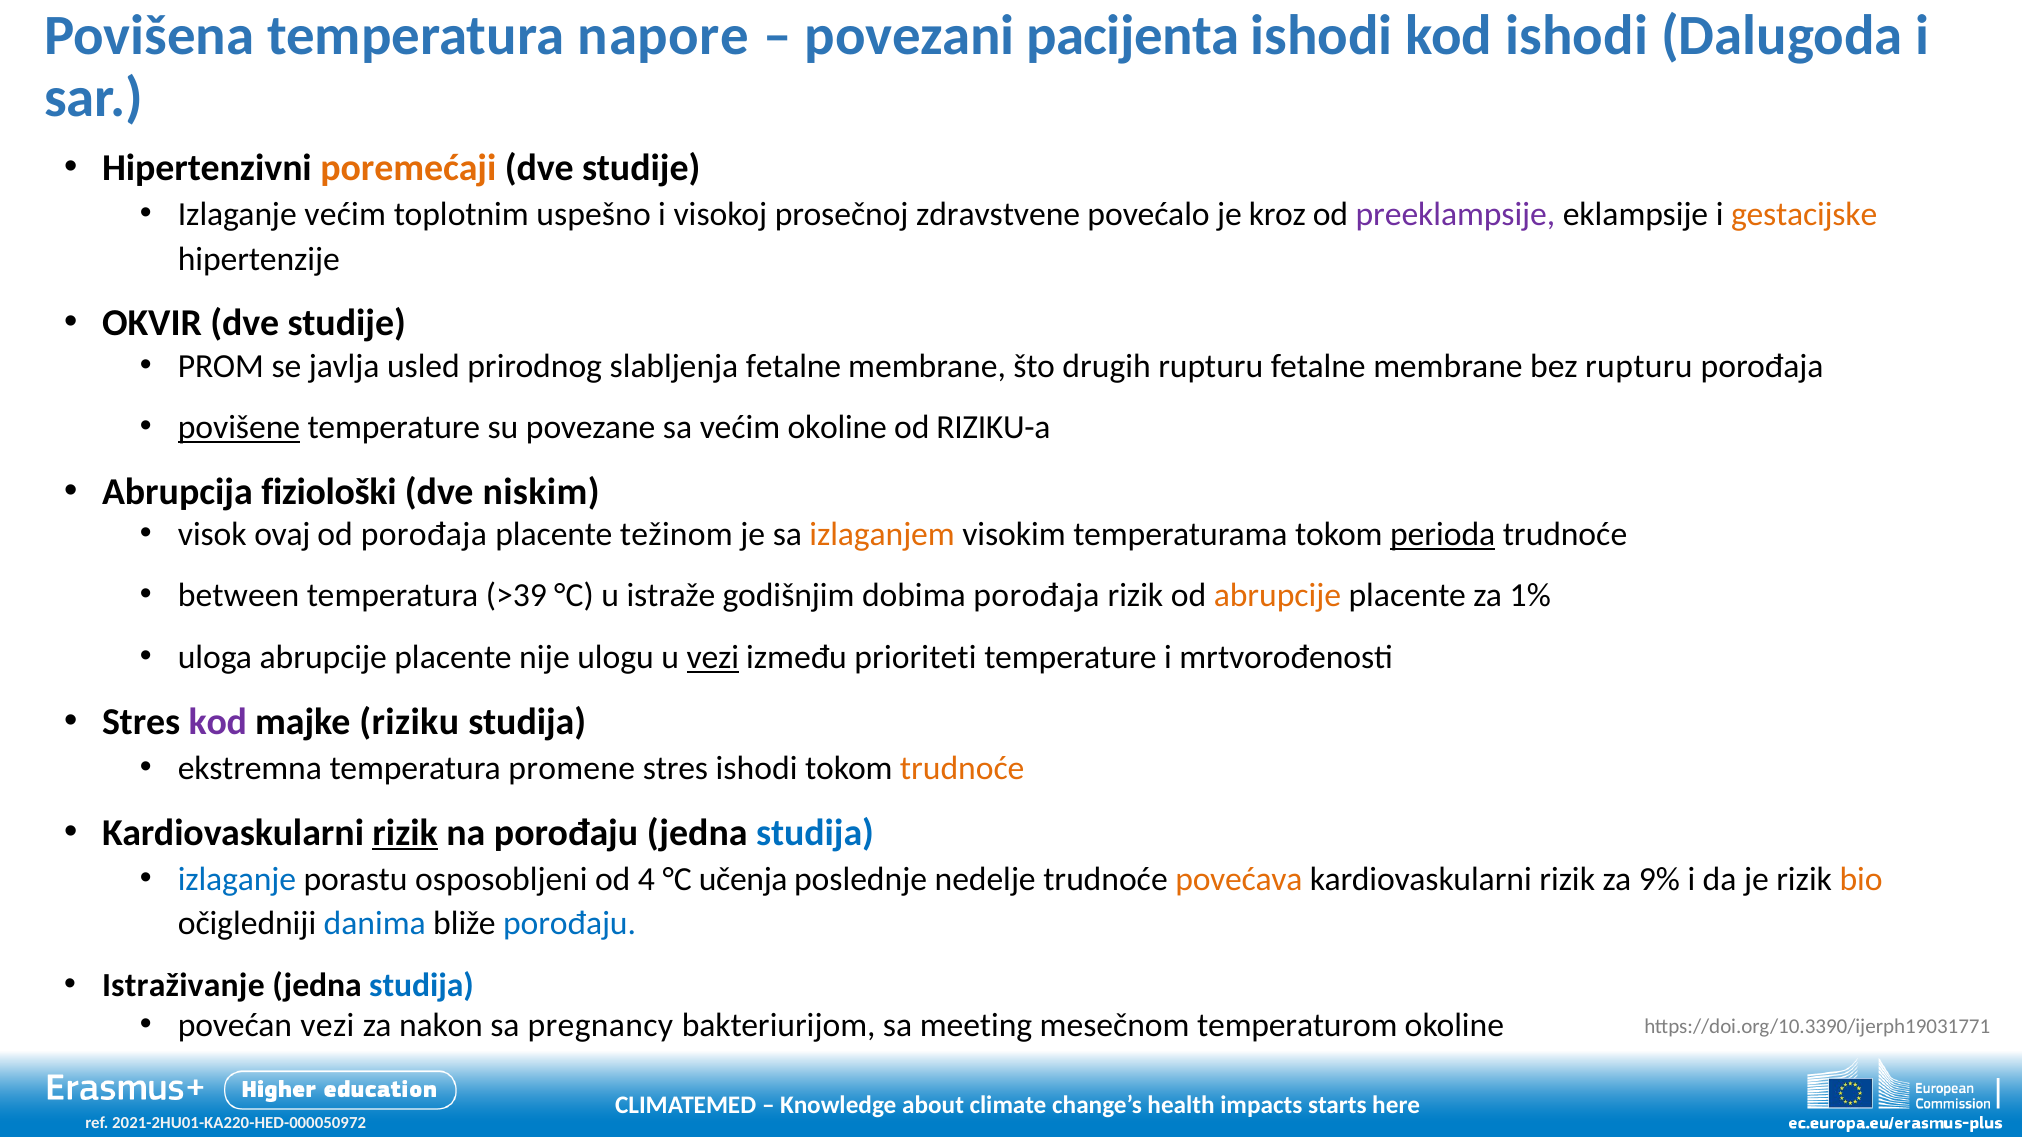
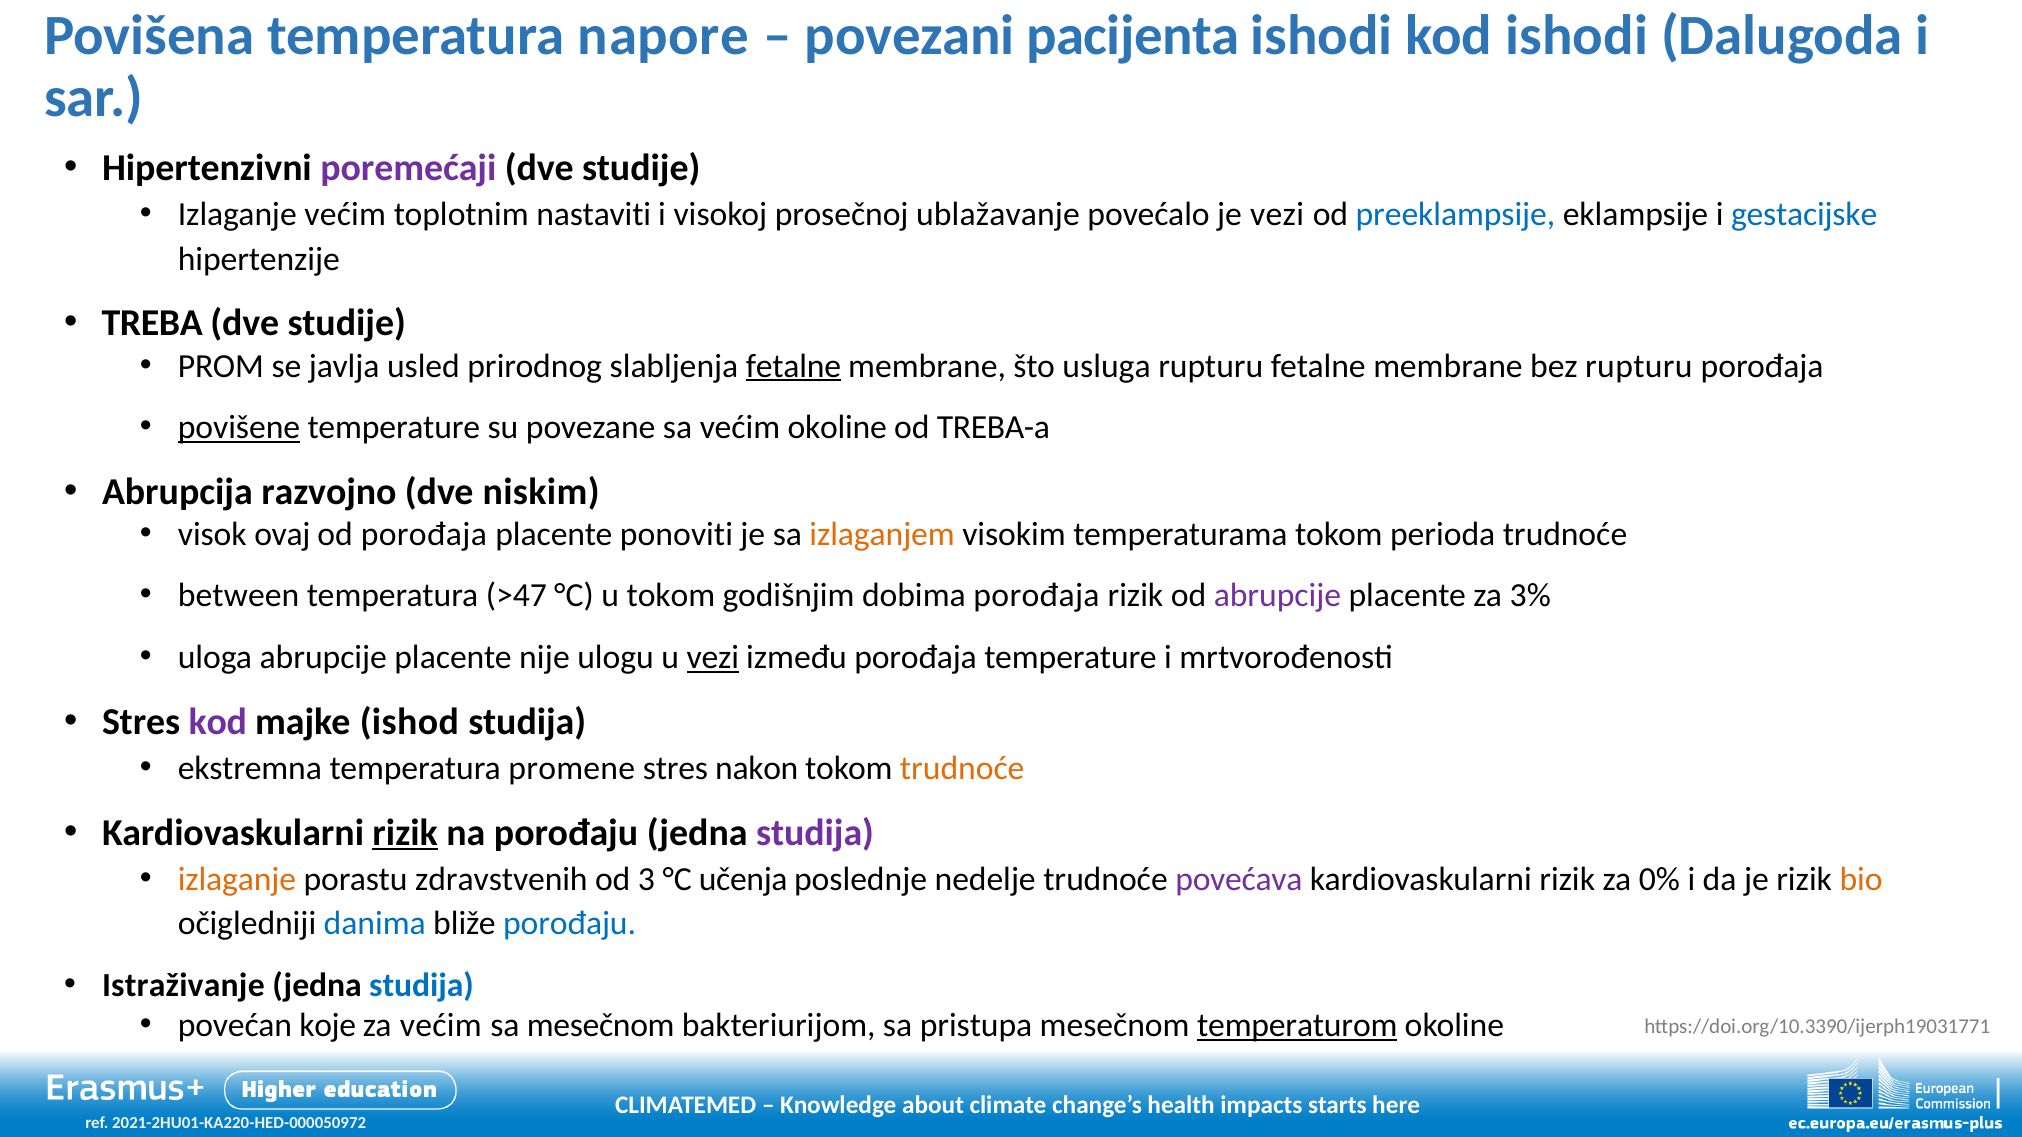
poremećaji colour: orange -> purple
uspešno: uspešno -> nastaviti
zdravstvene: zdravstvene -> ublažavanje
je kroz: kroz -> vezi
preeklampsije colour: purple -> blue
gestacijske colour: orange -> blue
OKVIR: OKVIR -> TREBA
fetalne at (793, 366) underline: none -> present
drugih: drugih -> usluga
RIZIKU-a: RIZIKU-a -> TREBA-a
fiziološki: fiziološki -> razvojno
težinom: težinom -> ponoviti
perioda underline: present -> none
>39: >39 -> >47
u istraže: istraže -> tokom
abrupcije at (1277, 596) colour: orange -> purple
1%: 1% -> 3%
između prioriteti: prioriteti -> porođaja
riziku: riziku -> ishod
stres ishodi: ishodi -> nakon
studija at (815, 833) colour: blue -> purple
izlaganje at (237, 879) colour: blue -> orange
osposobljeni: osposobljeni -> zdravstvenih
4: 4 -> 3
povećava colour: orange -> purple
9%: 9% -> 0%
povećan vezi: vezi -> koje
za nakon: nakon -> većim
sa pregnancy: pregnancy -> mesečnom
meeting: meeting -> pristupa
temperaturom underline: none -> present
